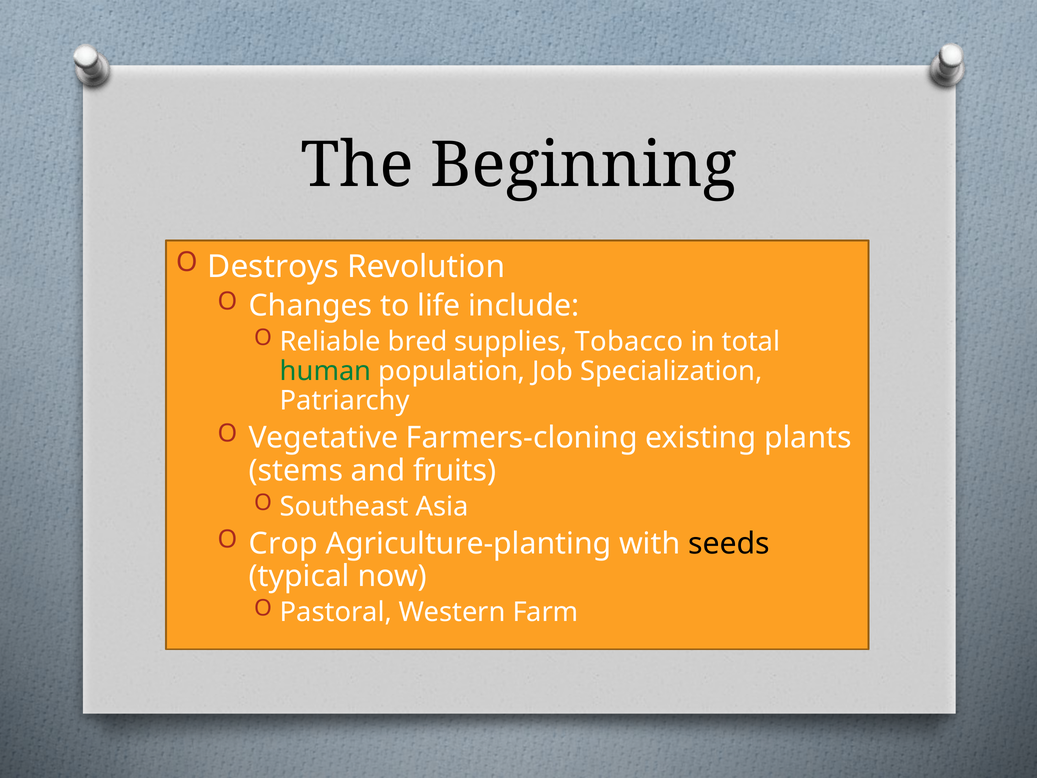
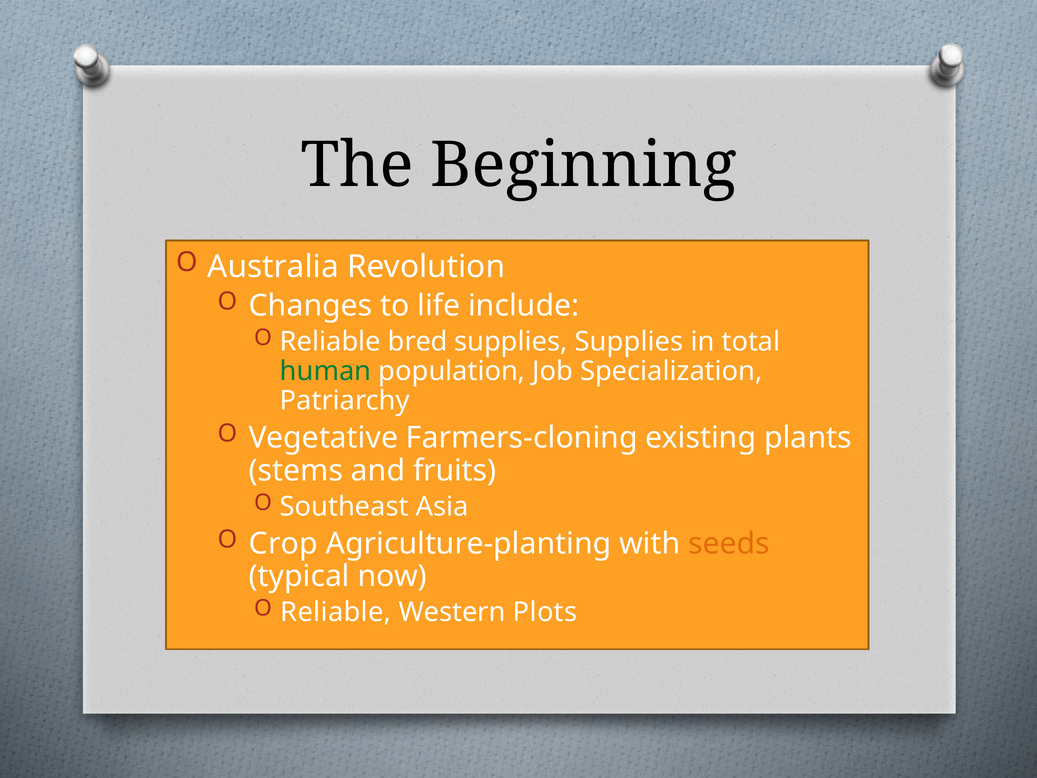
Destroys: Destroys -> Australia
supplies Tobacco: Tobacco -> Supplies
seeds colour: black -> orange
Pastoral at (336, 612): Pastoral -> Reliable
Farm: Farm -> Plots
